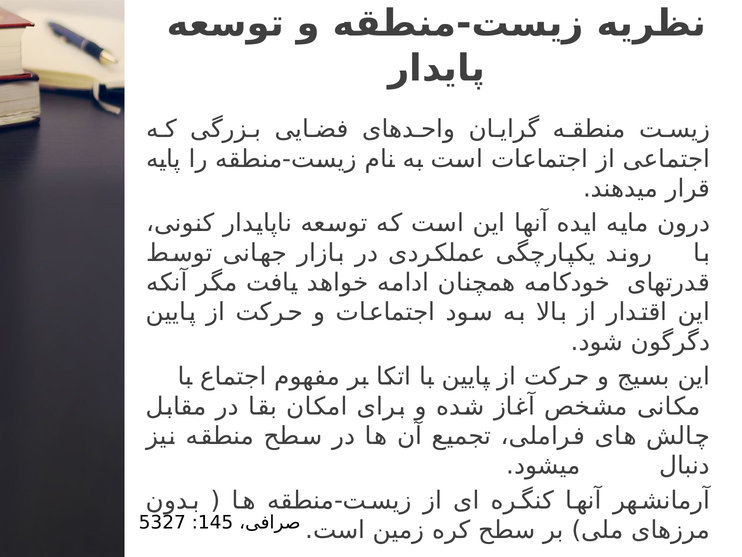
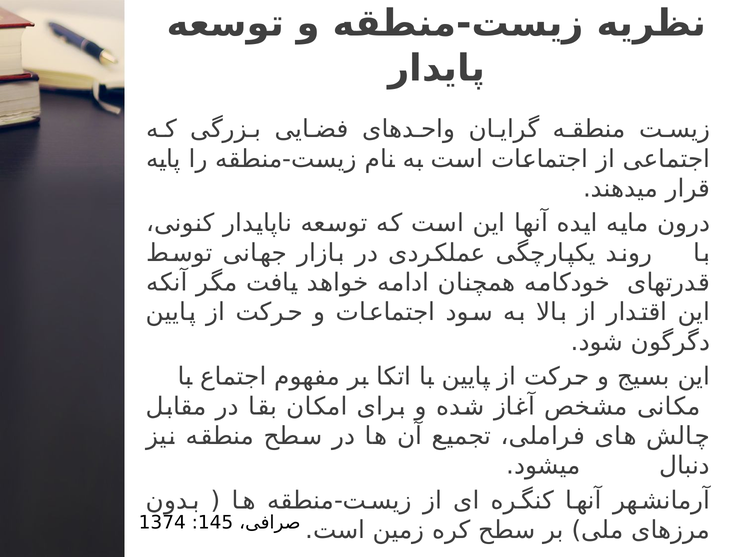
5327: 5327 -> 1374
